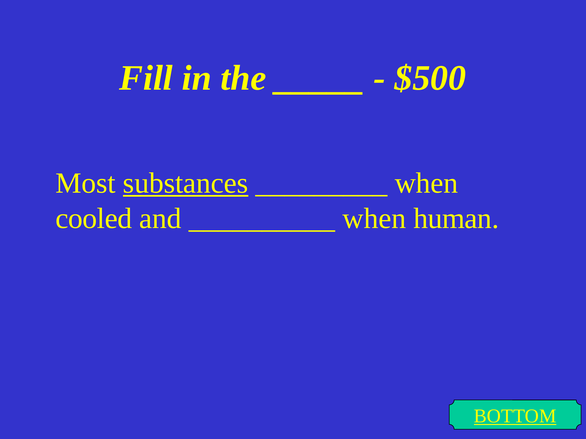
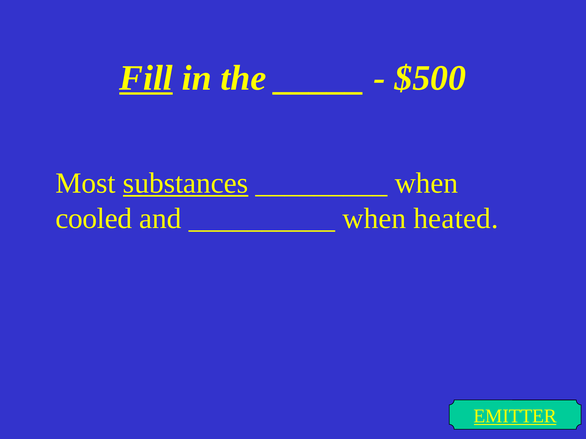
Fill underline: none -> present
human: human -> heated
BOTTOM: BOTTOM -> EMITTER
